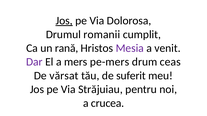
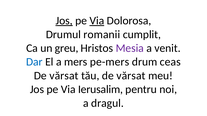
Via at (97, 21) underline: none -> present
rană: rană -> greu
Dar colour: purple -> blue
tău de suferit: suferit -> vărsat
Străjuiau: Străjuiau -> Ierusalim
crucea: crucea -> dragul
